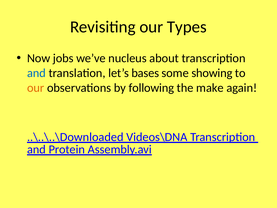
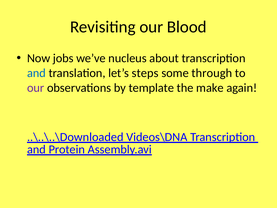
Types: Types -> Blood
bases: bases -> steps
showing: showing -> through
our at (36, 88) colour: orange -> purple
following: following -> template
